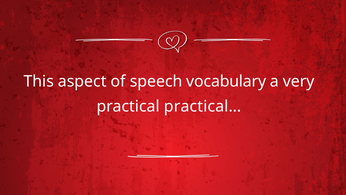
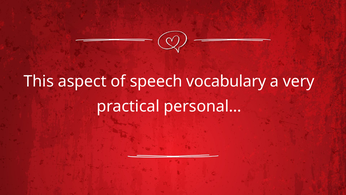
practical…: practical… -> personal…
